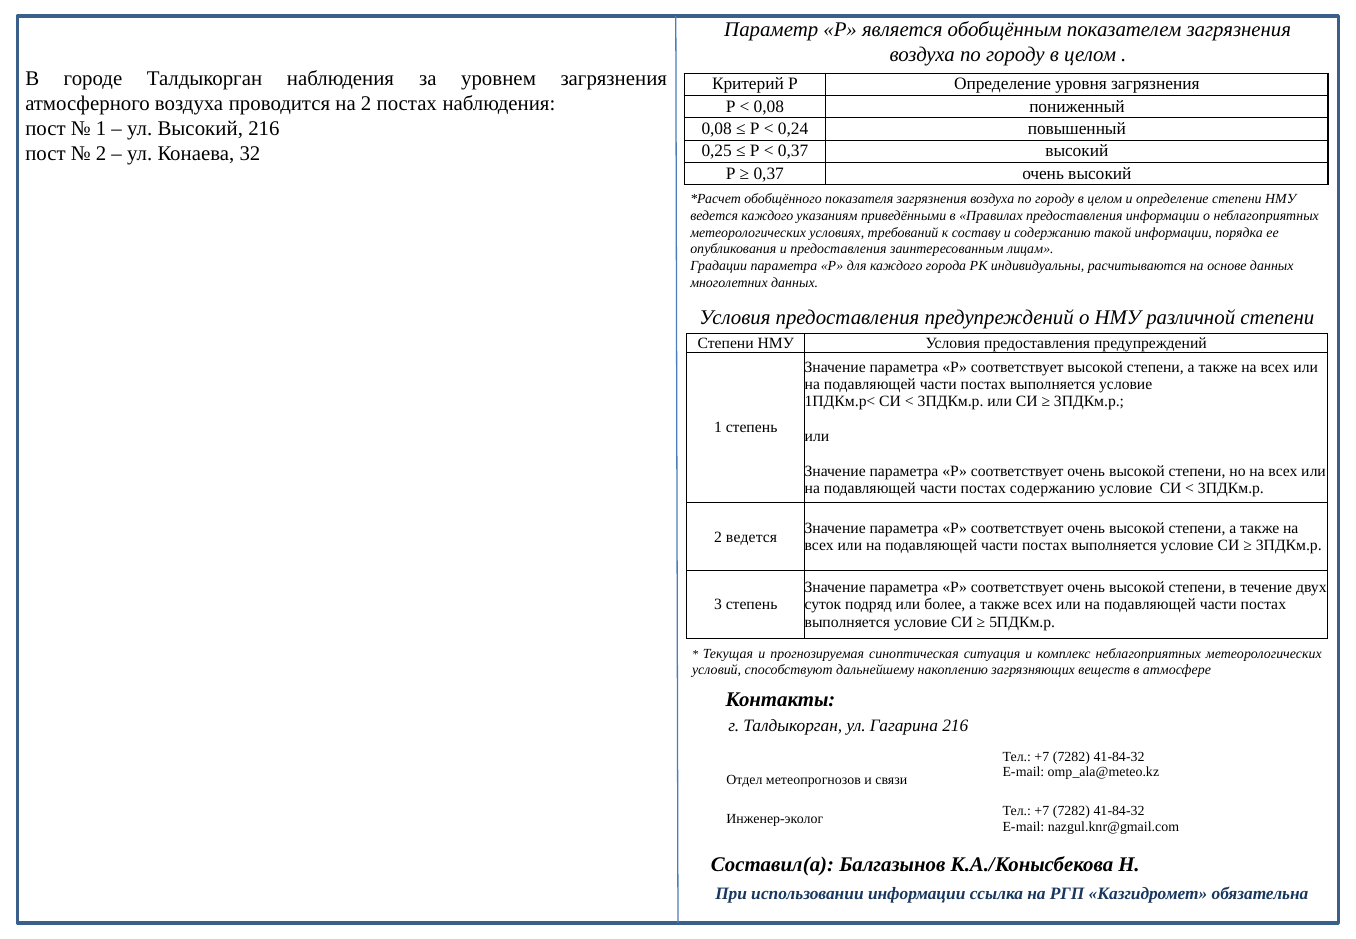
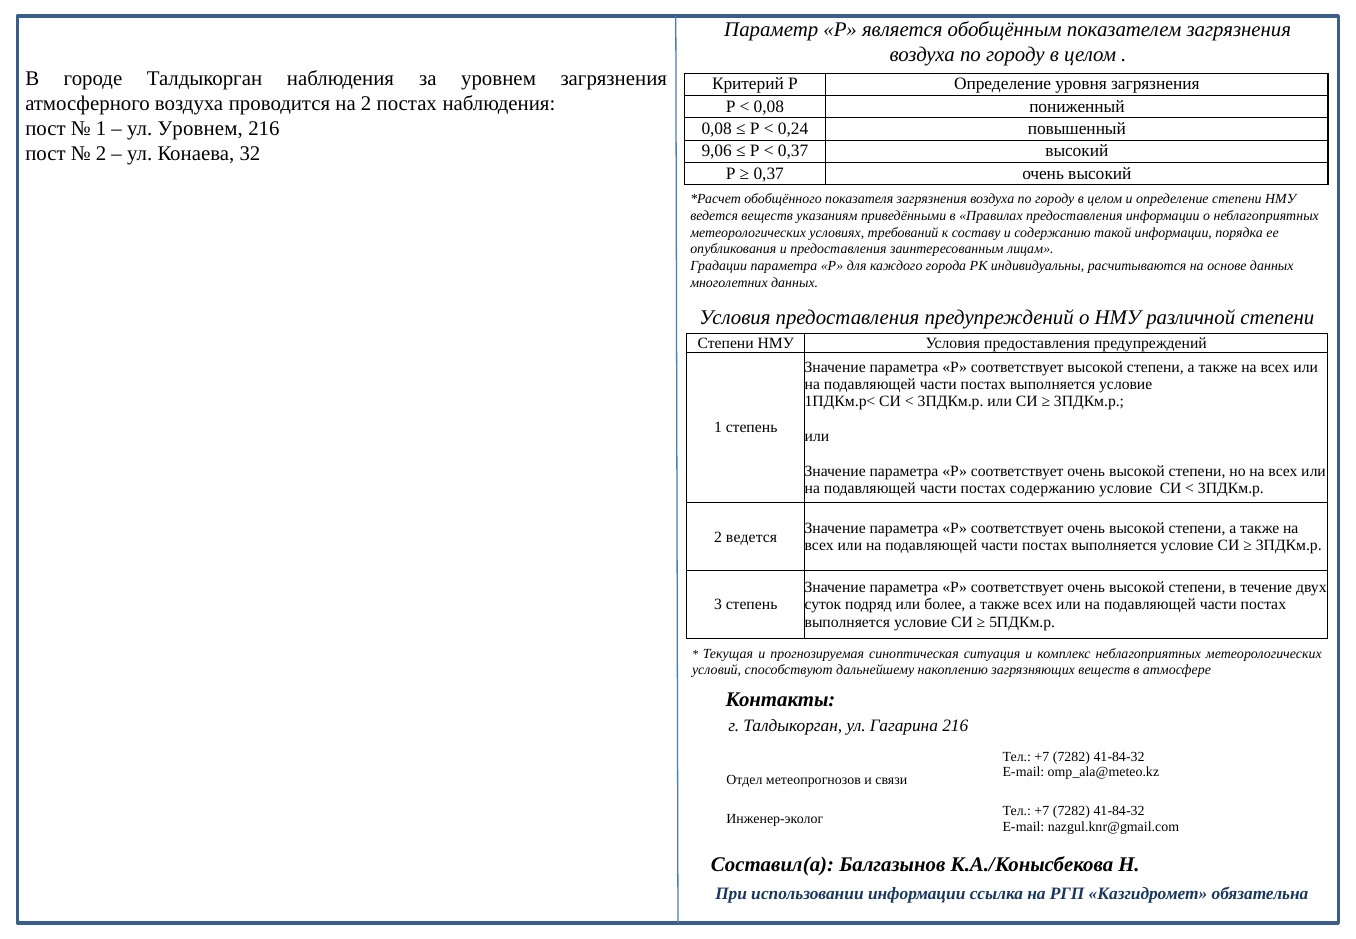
ул Высокий: Высокий -> Уровнем
0,25: 0,25 -> 9,06
ведется каждого: каждого -> веществ
